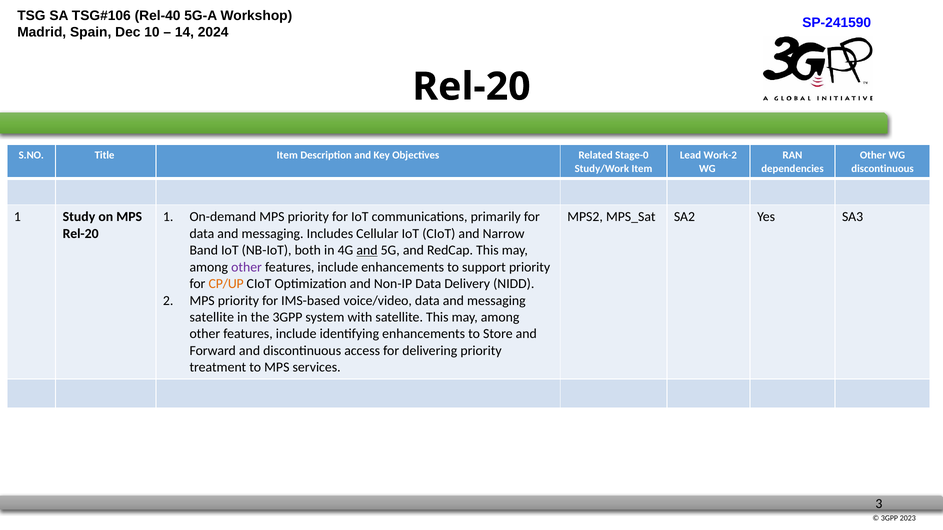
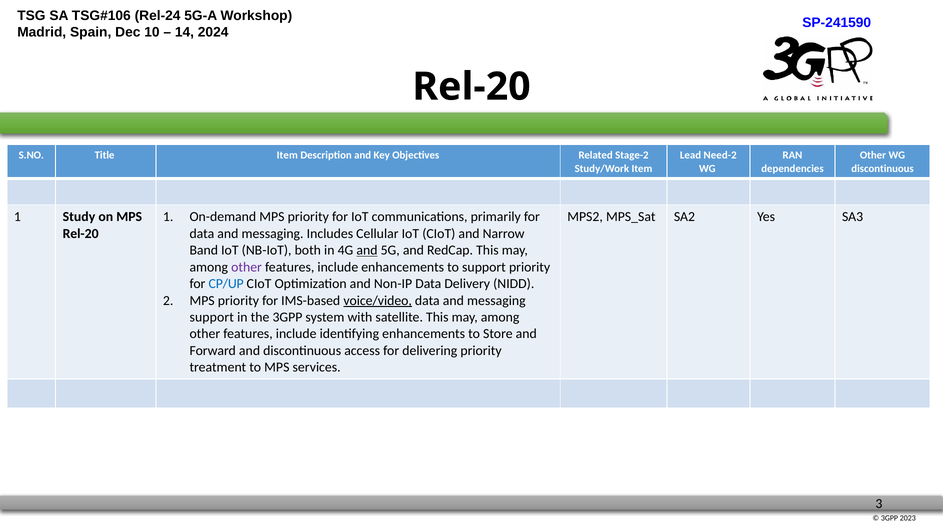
Rel-40: Rel-40 -> Rel-24
Stage-0: Stage-0 -> Stage-2
Work-2: Work-2 -> Need-2
CP/UP colour: orange -> blue
voice/video underline: none -> present
satellite at (212, 317): satellite -> support
